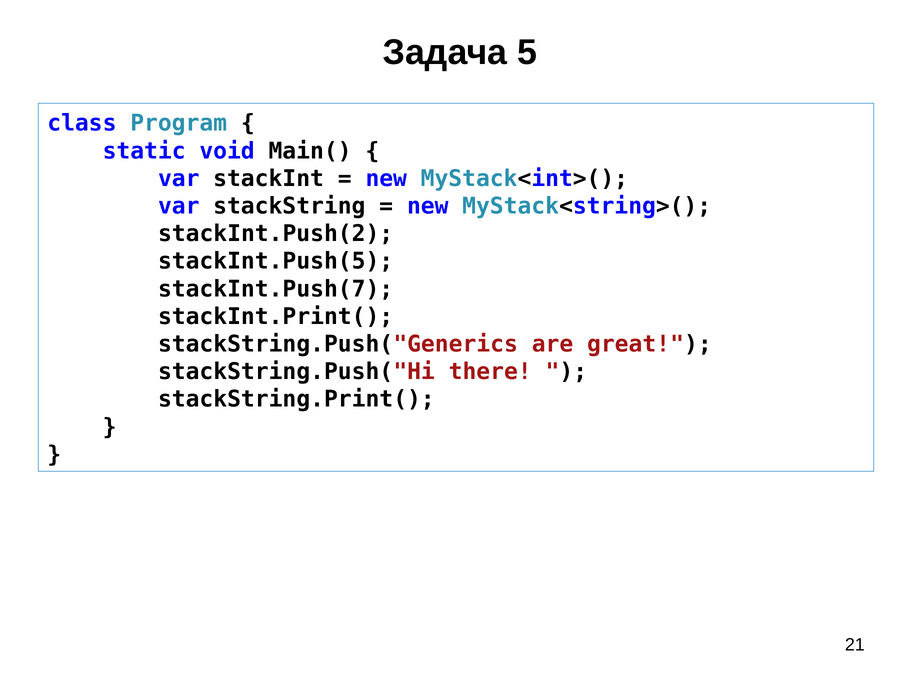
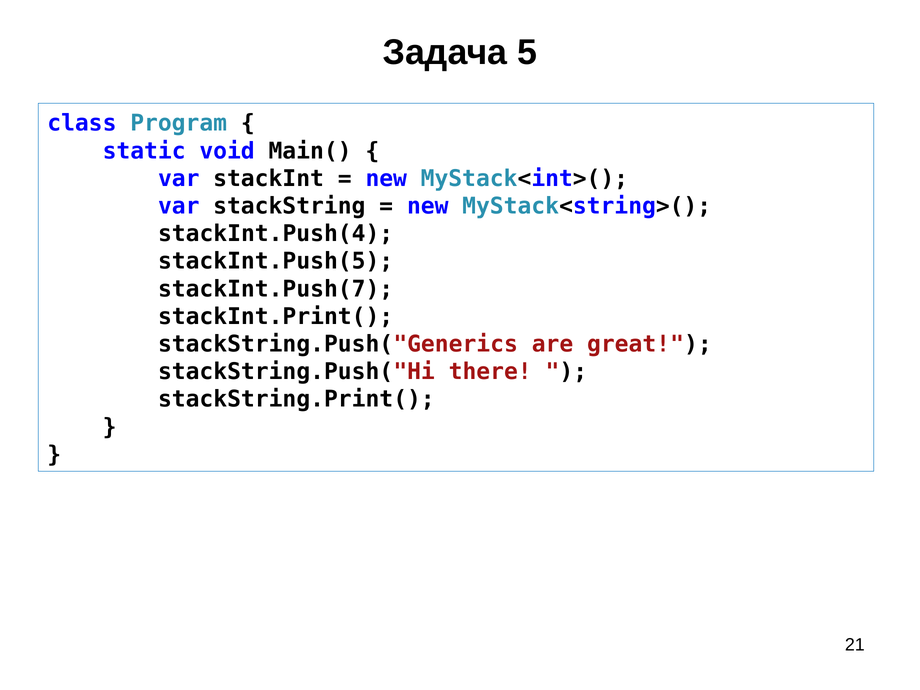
stackInt.Push(2: stackInt.Push(2 -> stackInt.Push(4
